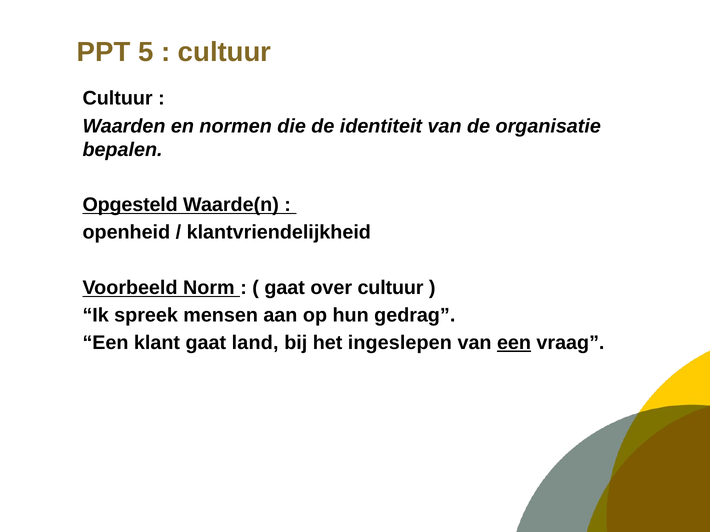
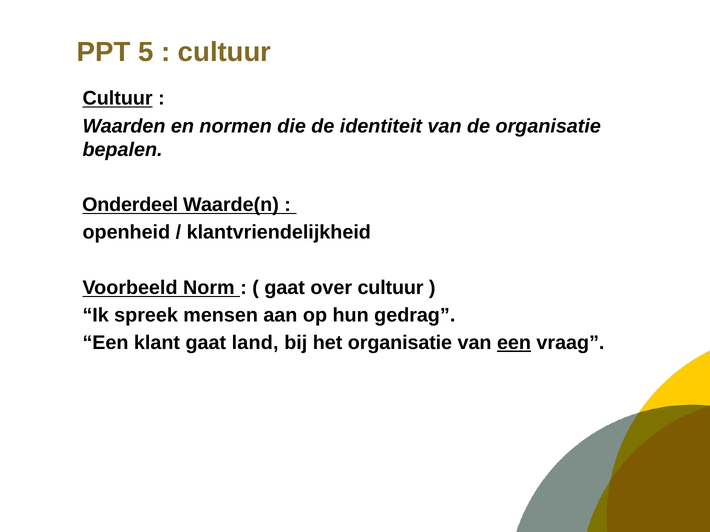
Cultuur at (118, 99) underline: none -> present
Opgesteld: Opgesteld -> Onderdeel
het ingeslepen: ingeslepen -> organisatie
